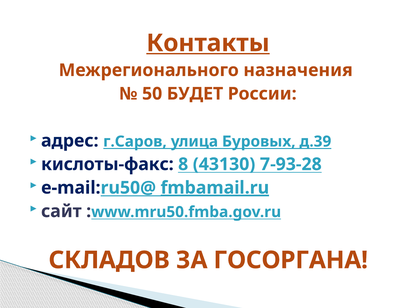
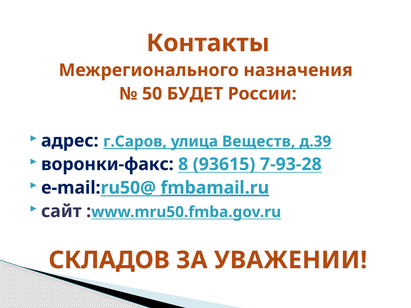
Контакты underline: present -> none
Буровых: Буровых -> Веществ
кислоты-факс: кислоты-факс -> воронки-факс
43130: 43130 -> 93615
ГОСОРГАНА: ГОСОРГАНА -> УВАЖЕНИИ
